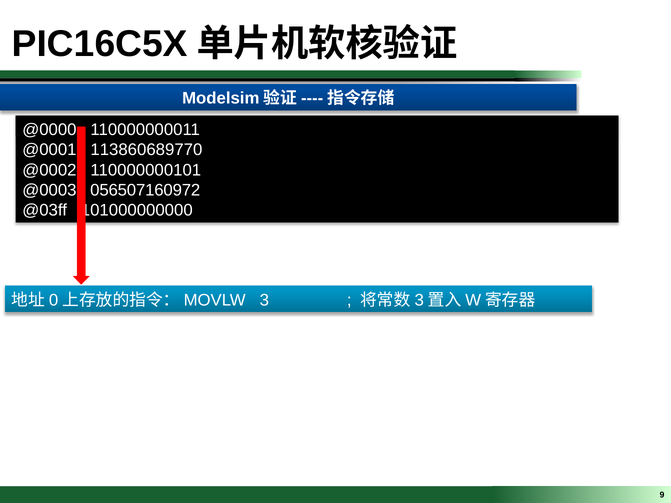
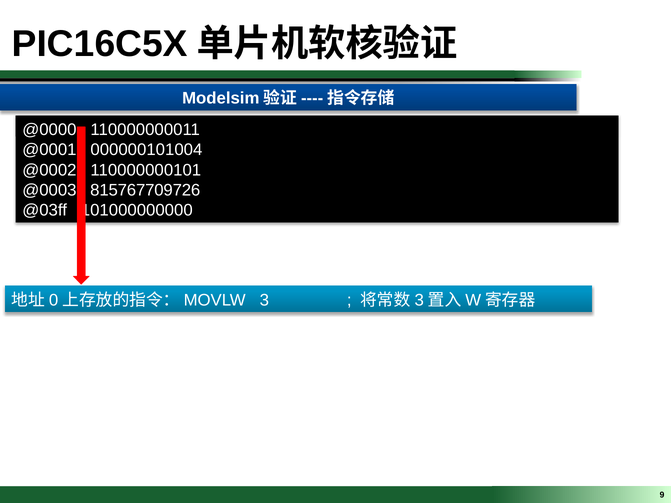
113860689770: 113860689770 -> 000000101004
056507160972: 056507160972 -> 815767709726
